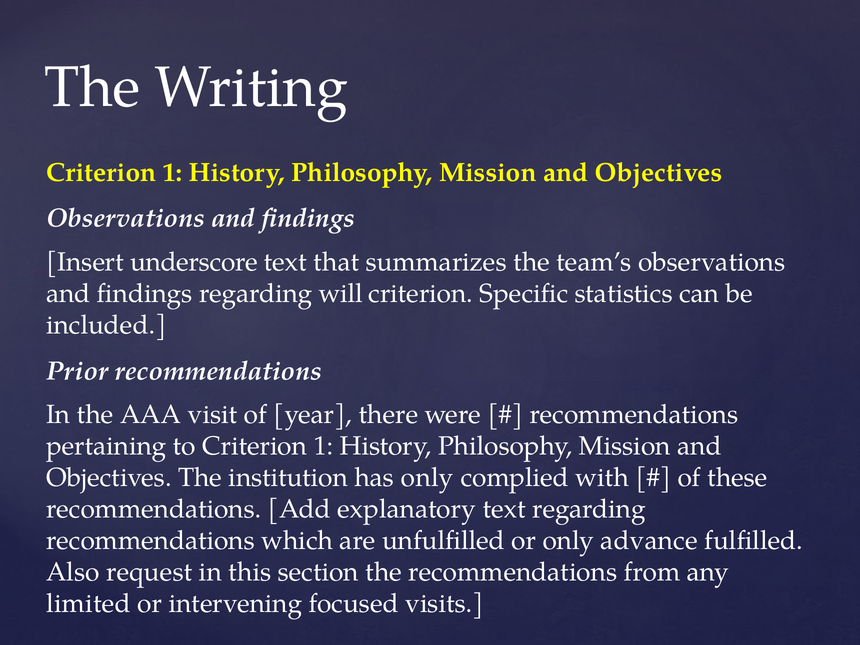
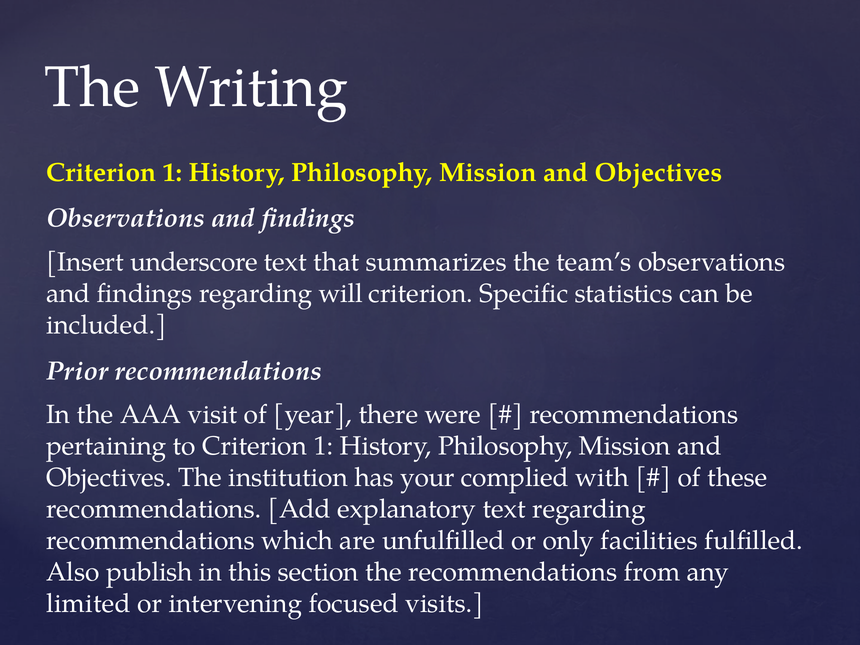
has only: only -> your
advance: advance -> facilities
request: request -> publish
